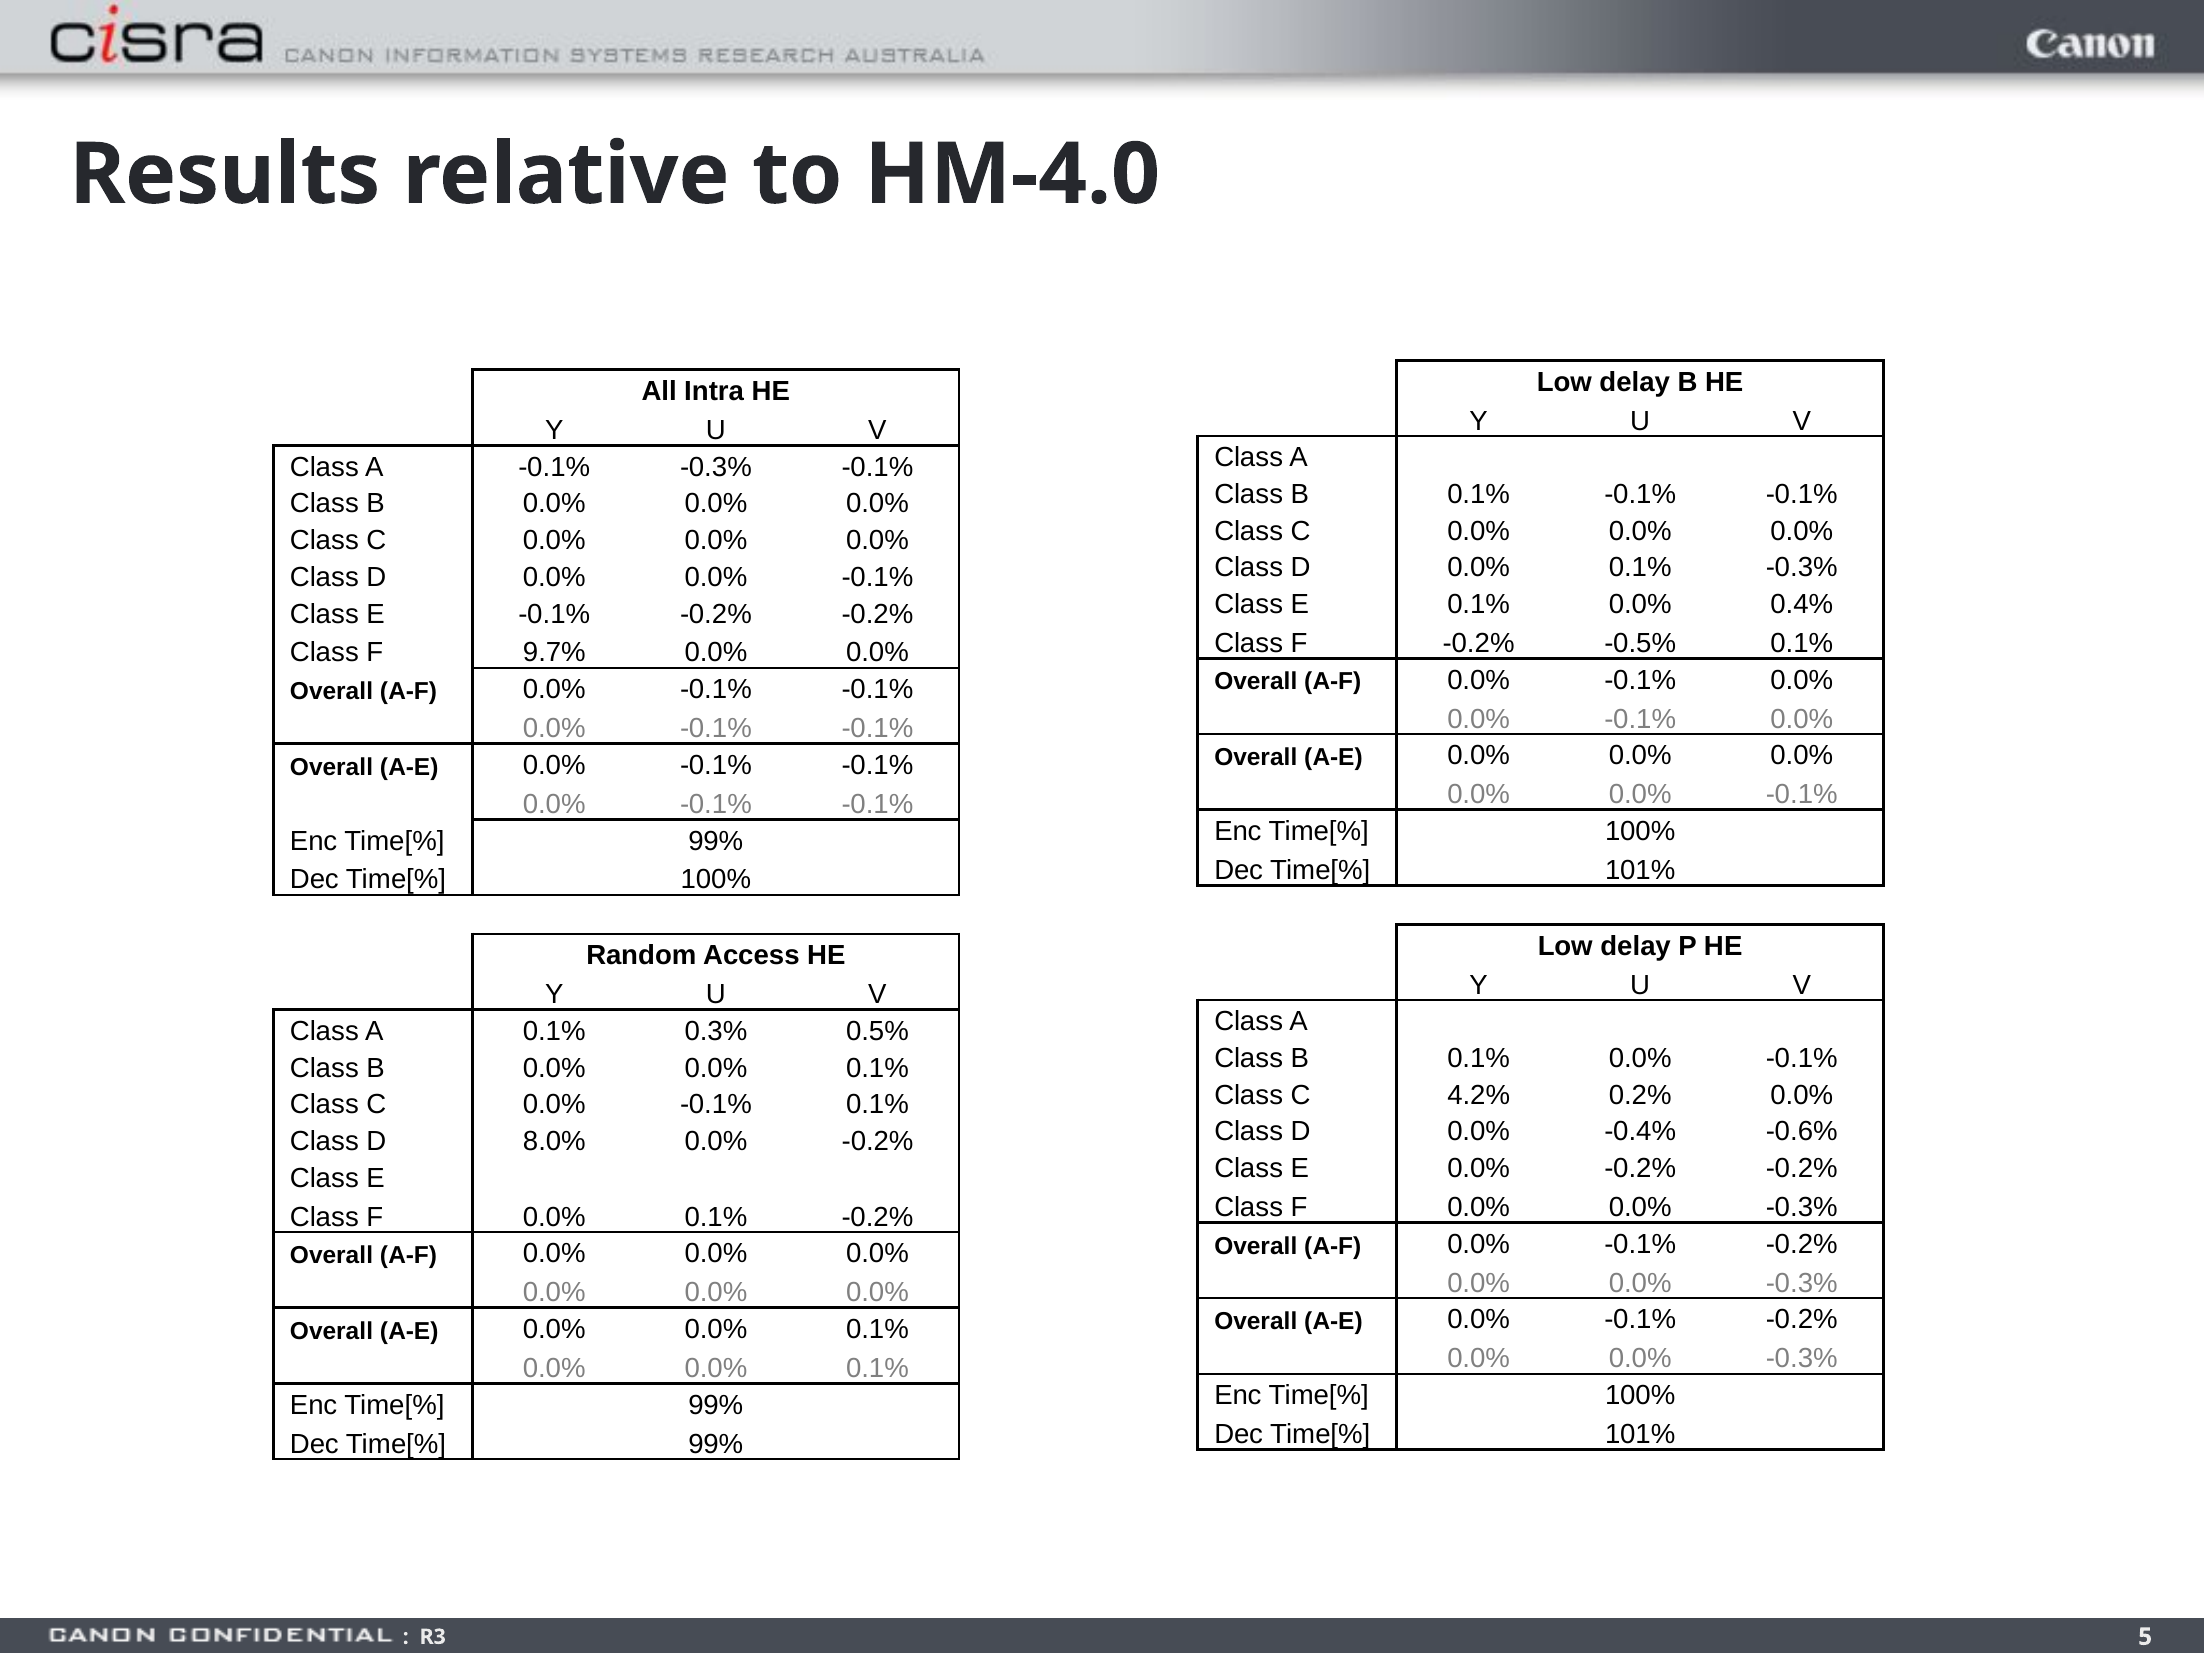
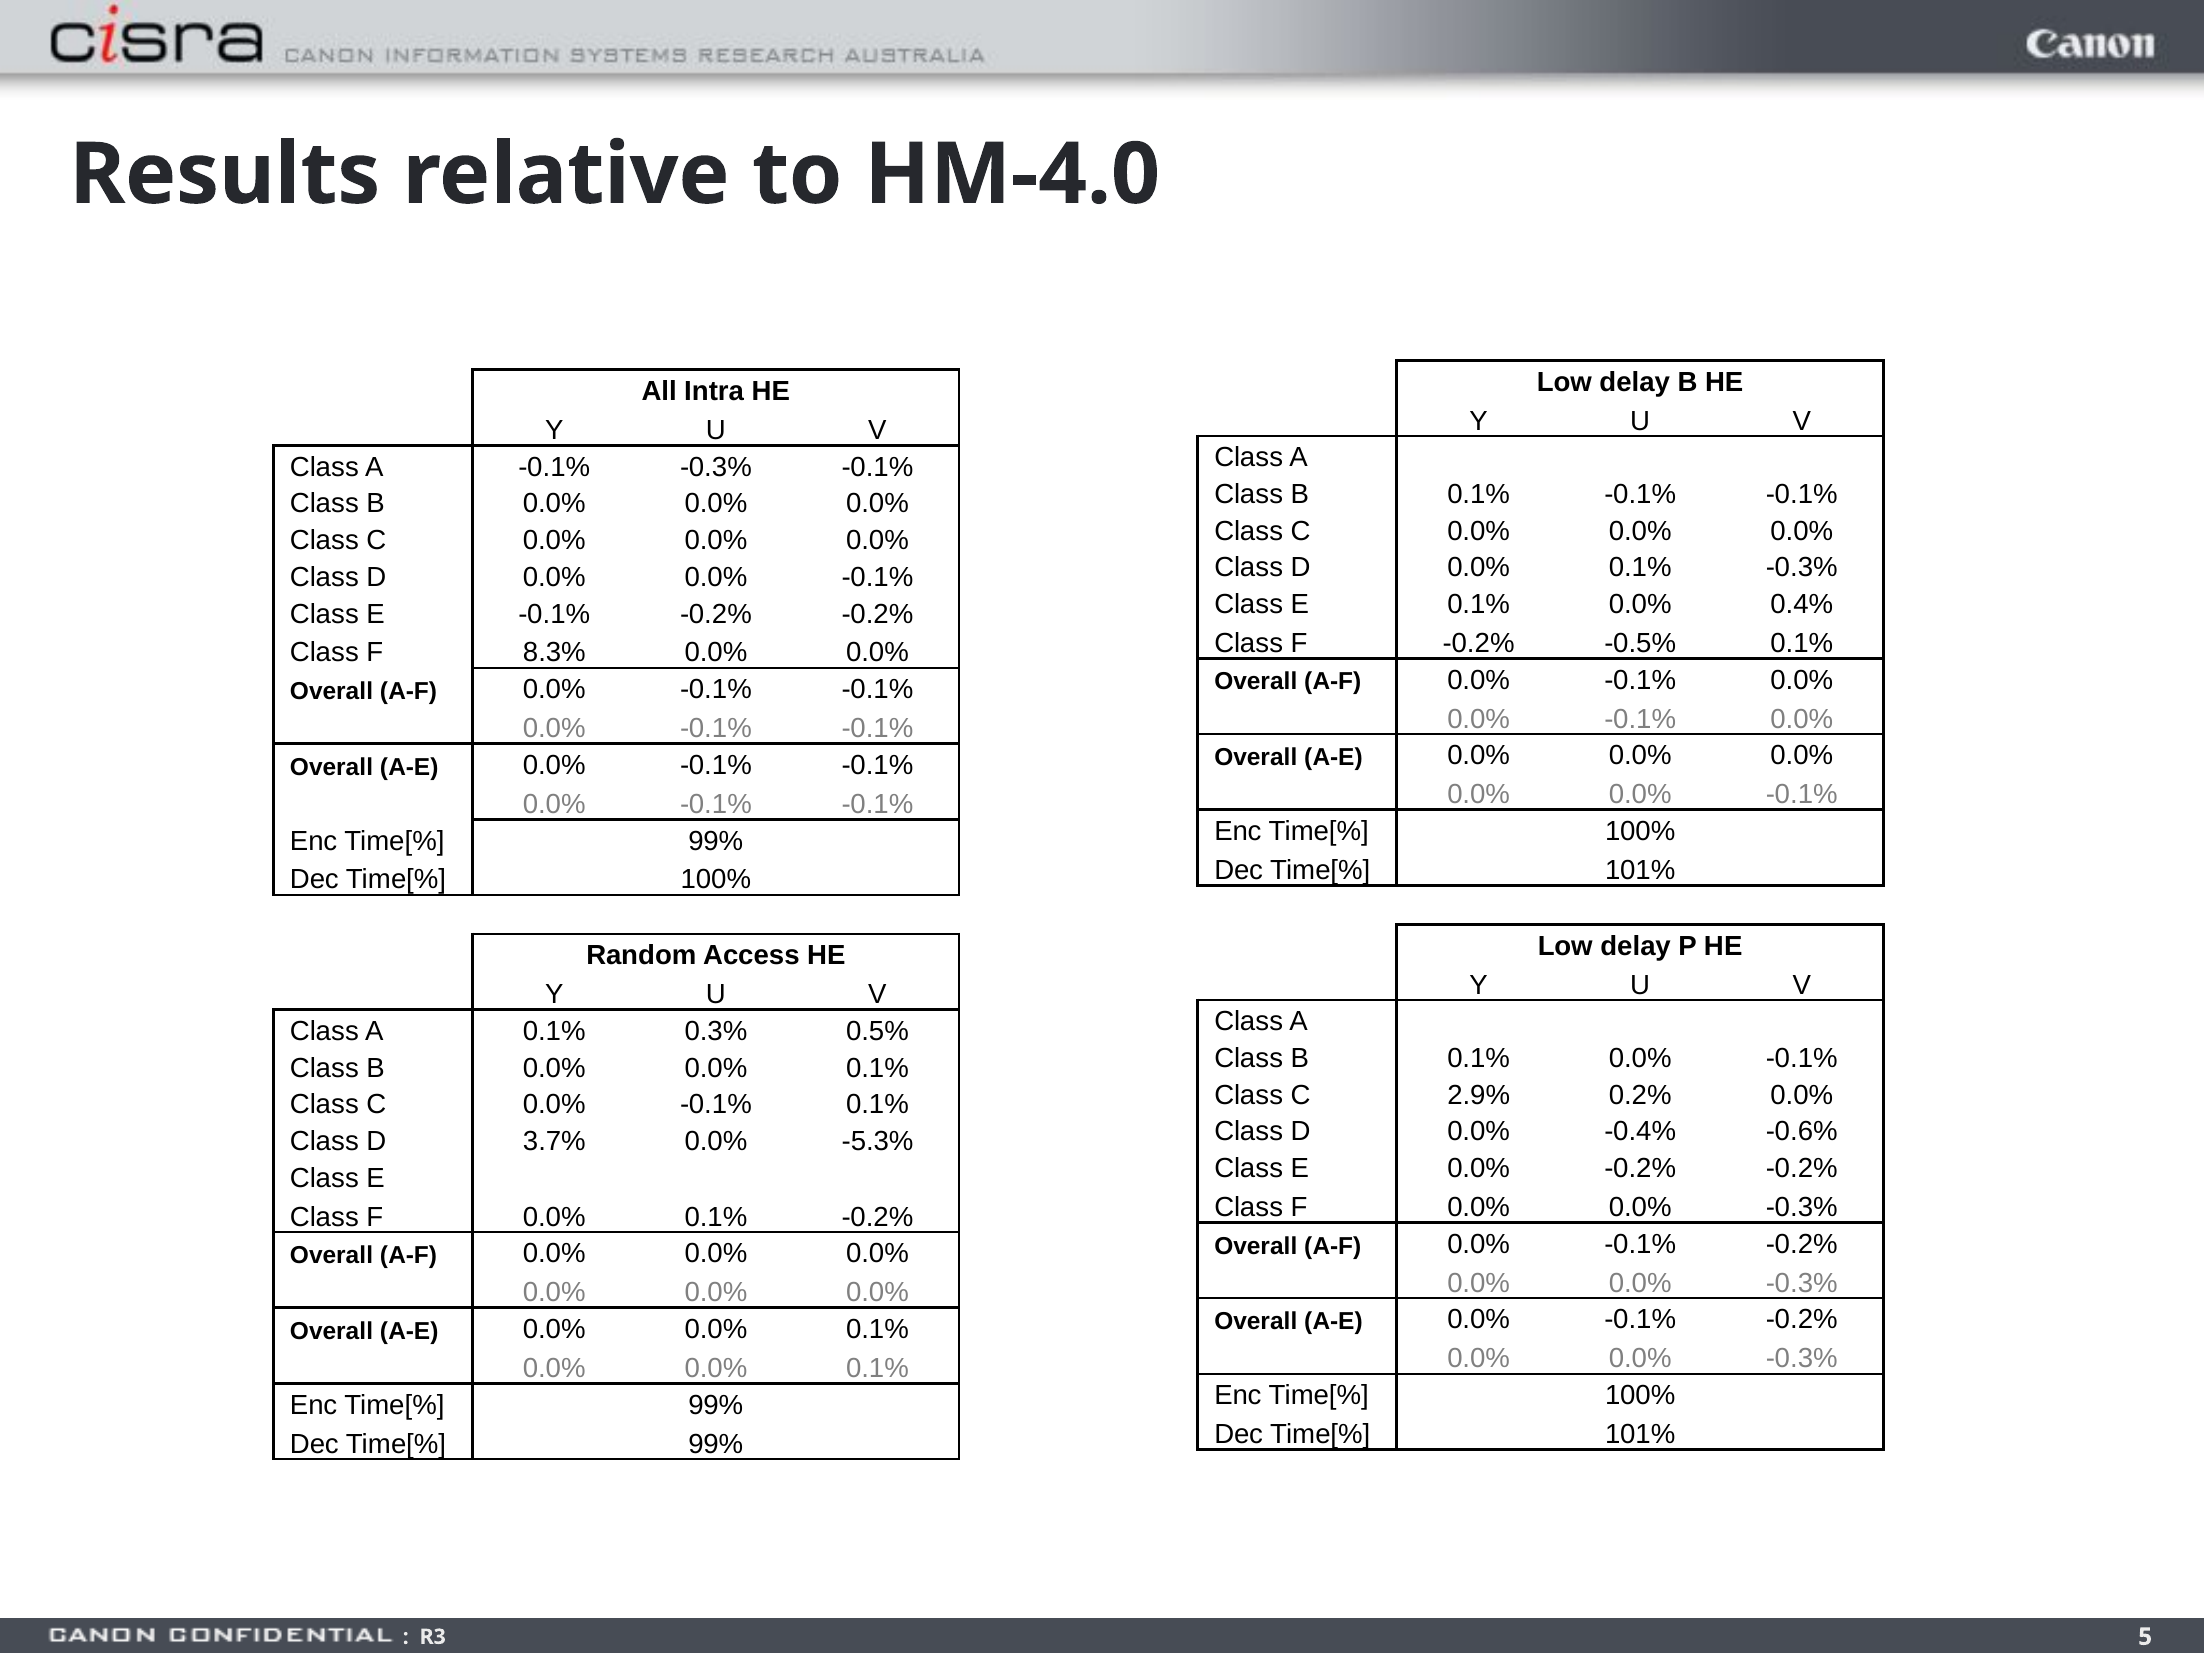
9.7%: 9.7% -> 8.3%
4.2%: 4.2% -> 2.9%
8.0%: 8.0% -> 3.7%
-0.2% at (878, 1141): -0.2% -> -5.3%
